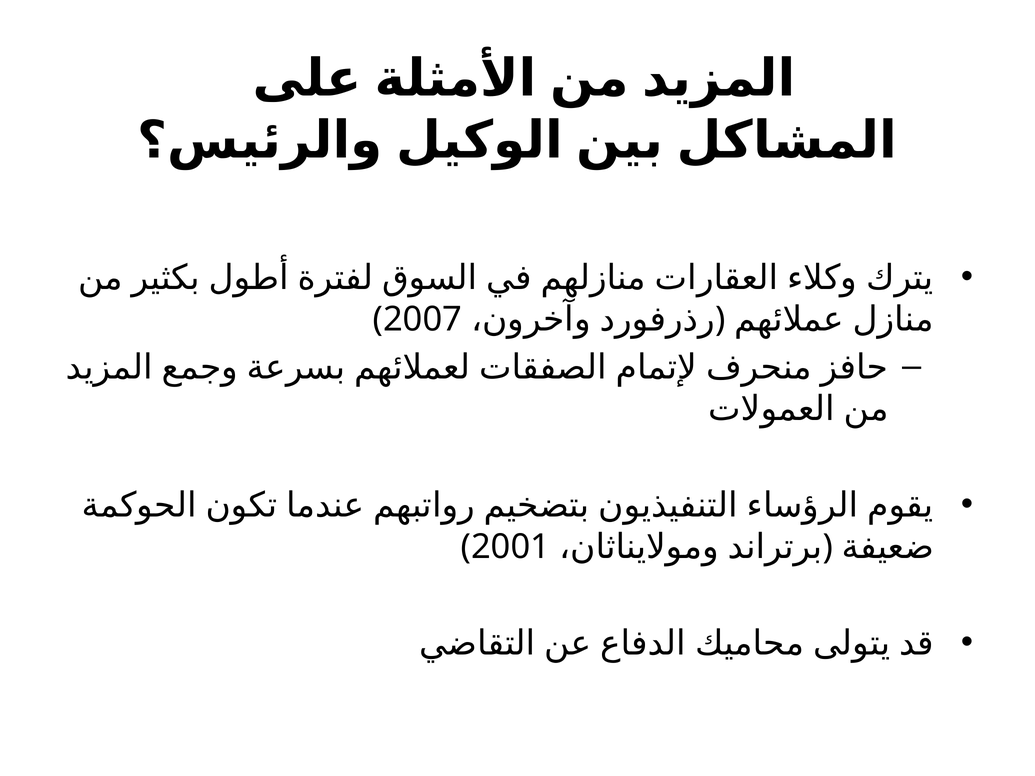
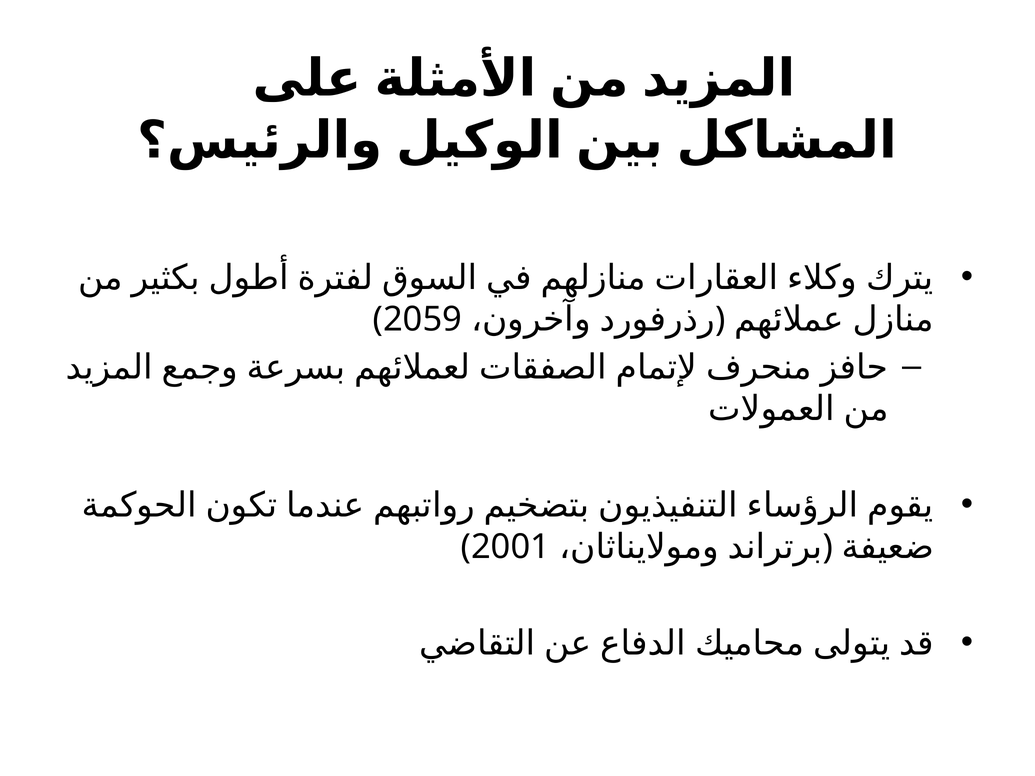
2007: 2007 -> 2059
